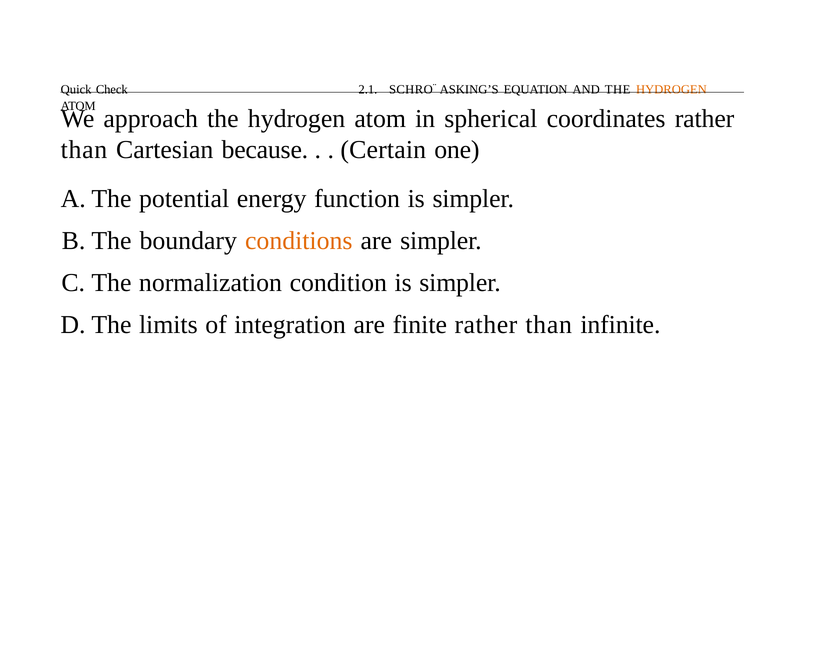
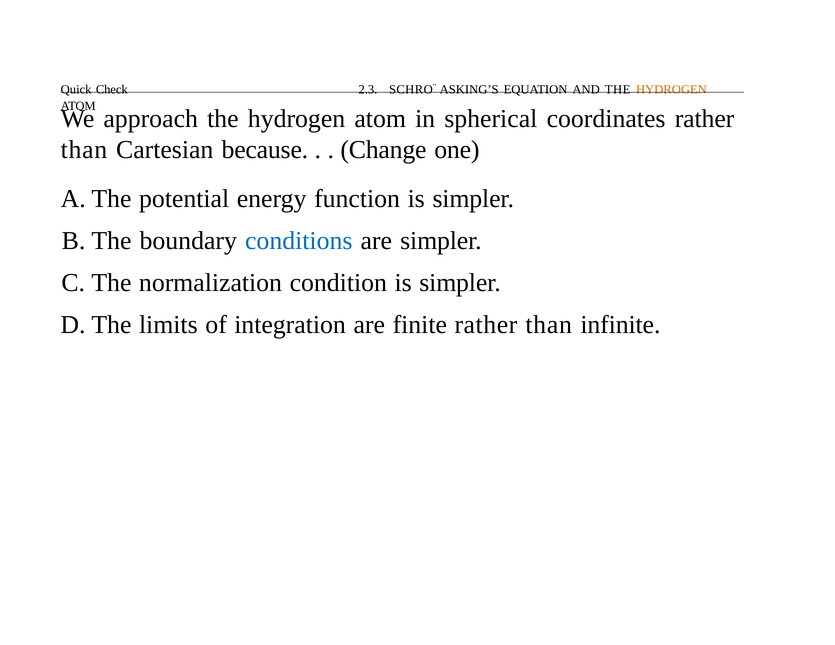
2.1: 2.1 -> 2.3
Certain: Certain -> Change
conditions colour: orange -> blue
